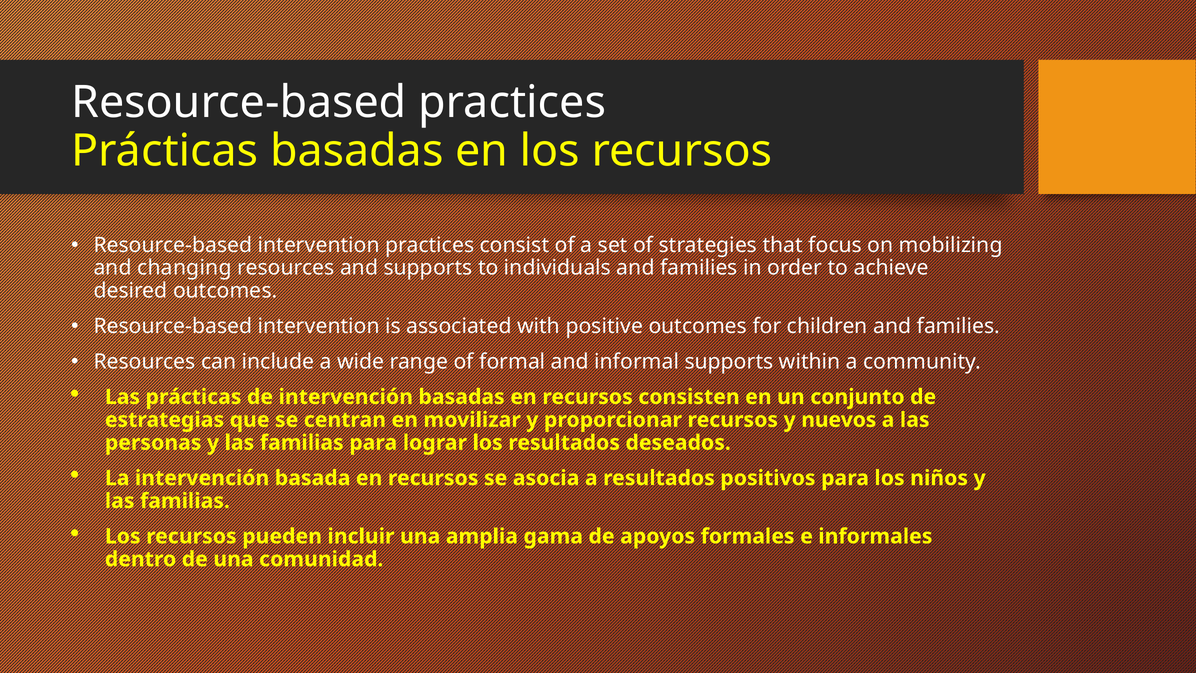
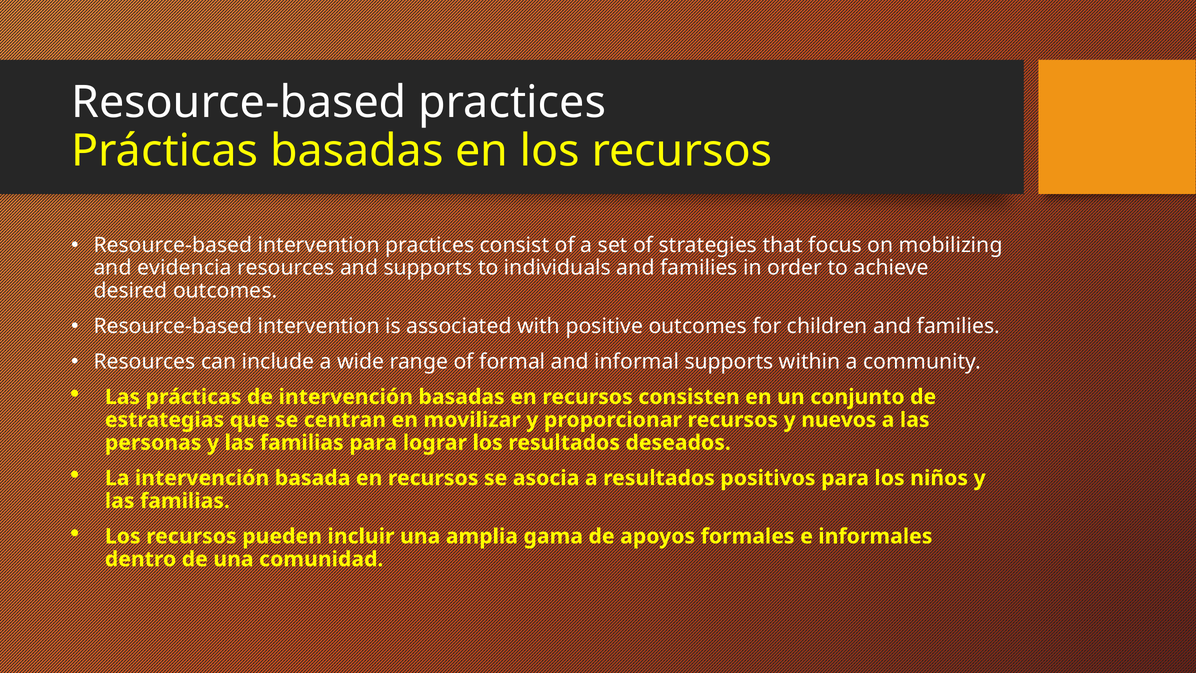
changing: changing -> evidencia
